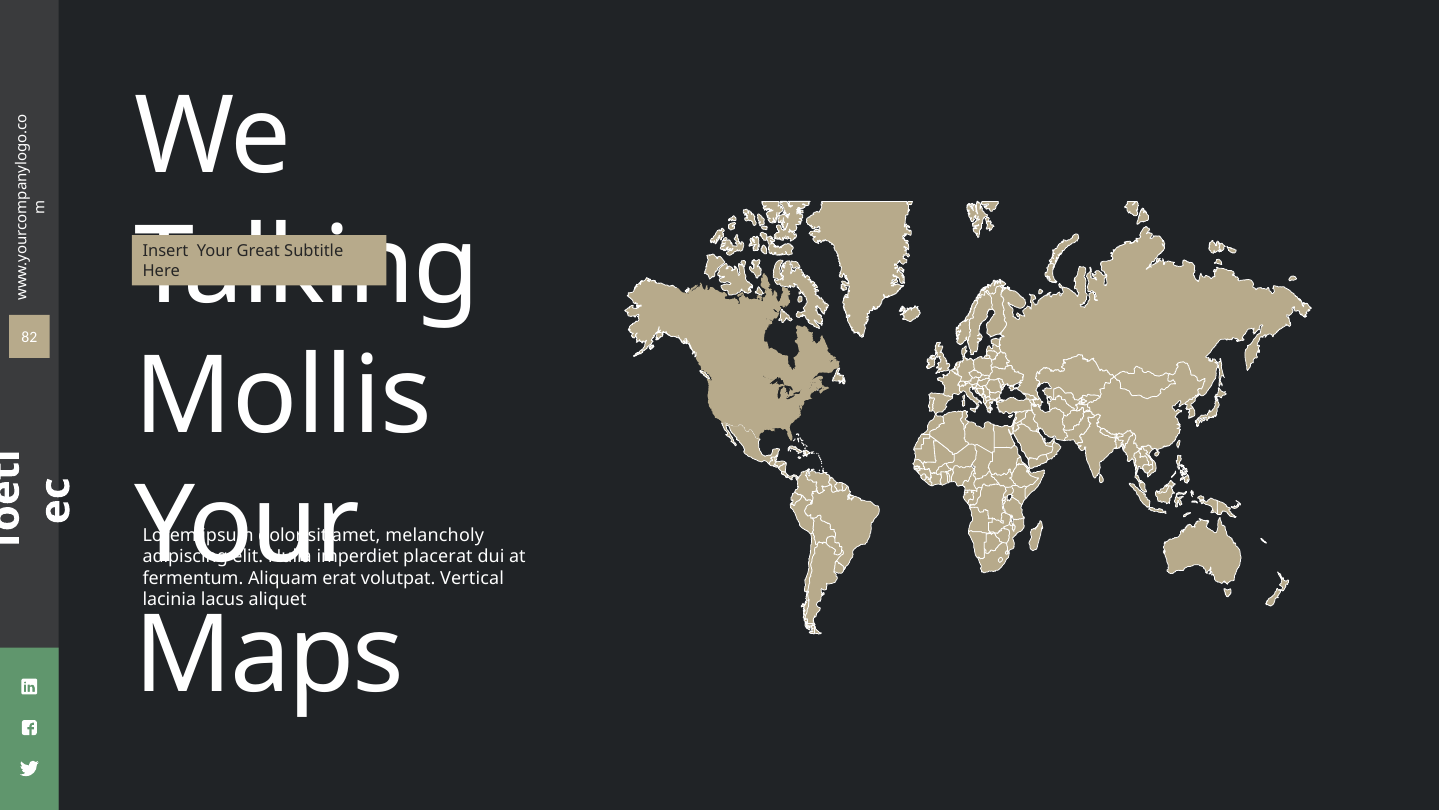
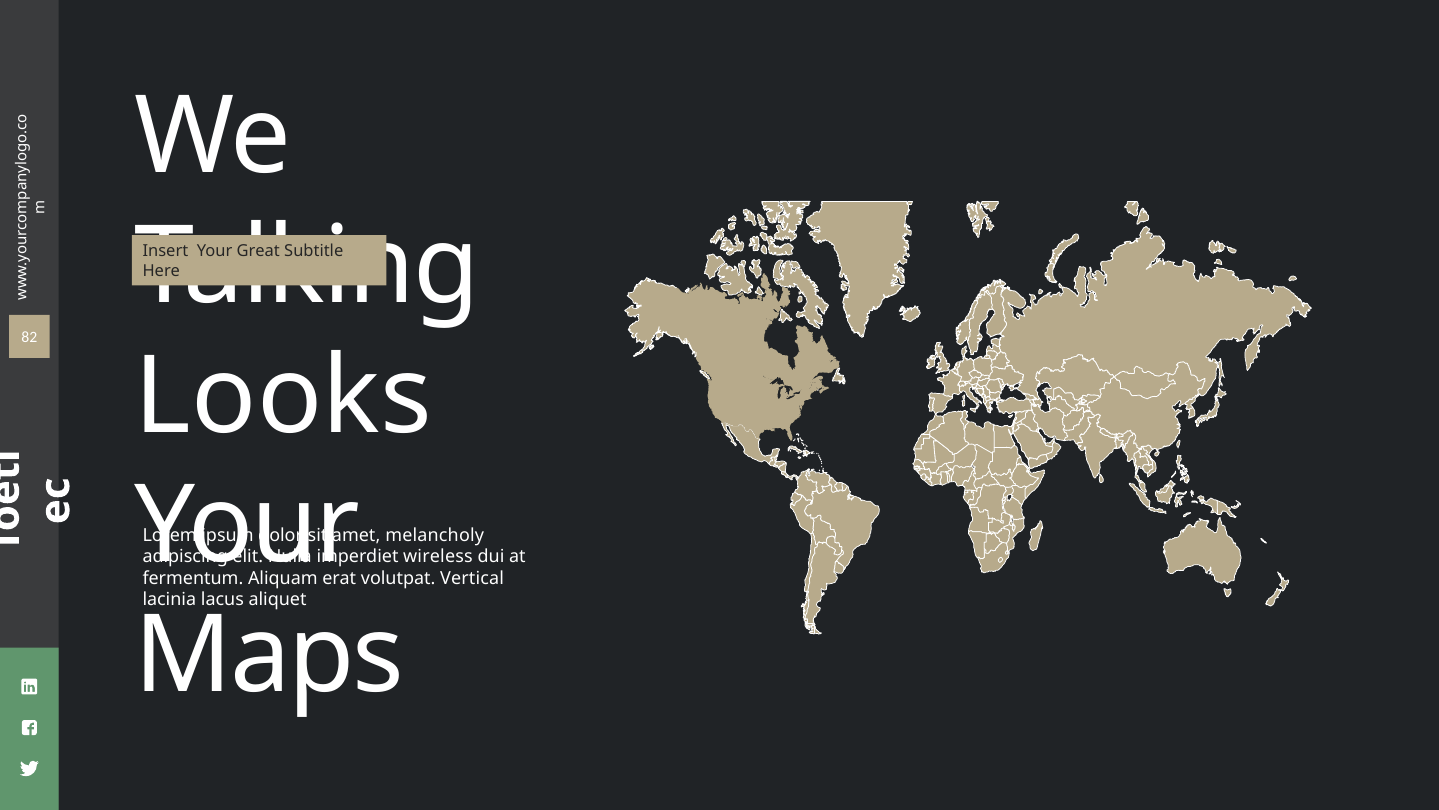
Mollis: Mollis -> Looks
placerat: placerat -> wireless
